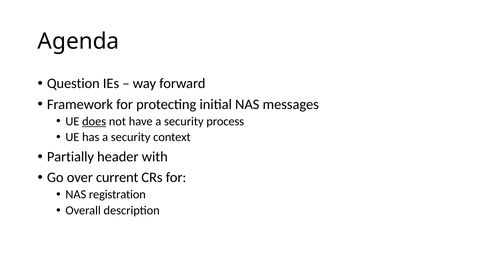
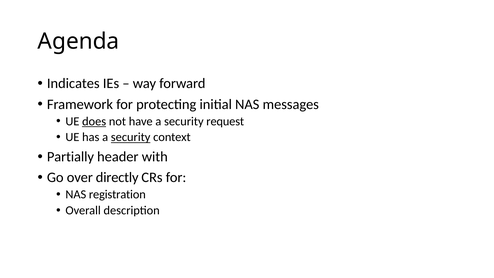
Question: Question -> Indicates
process: process -> request
security at (131, 137) underline: none -> present
current: current -> directly
